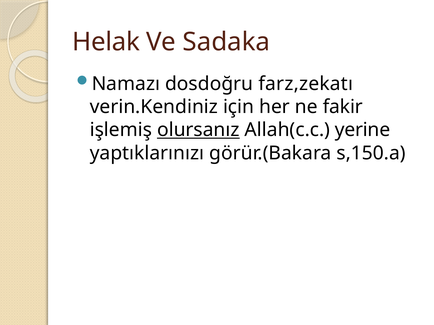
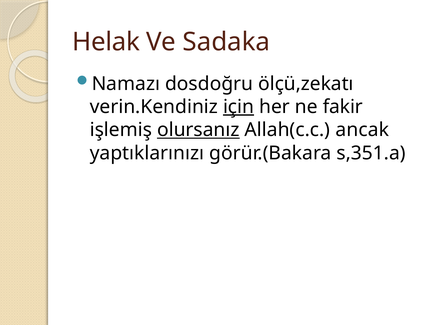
farz,zekatı: farz,zekatı -> ölçü,zekatı
için underline: none -> present
yerine: yerine -> ancak
s,150.a: s,150.a -> s,351.a
